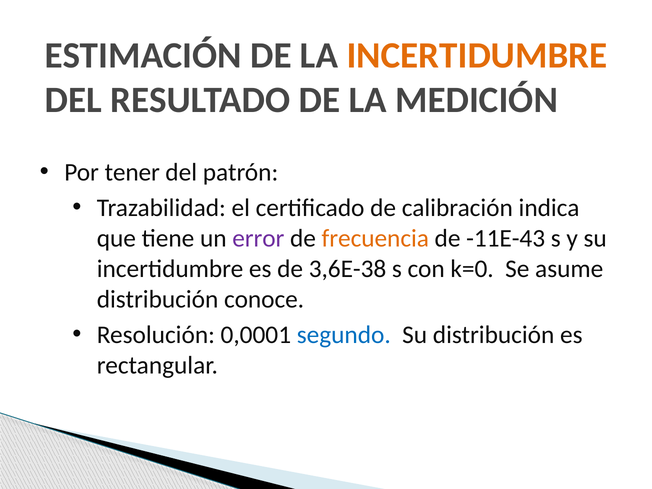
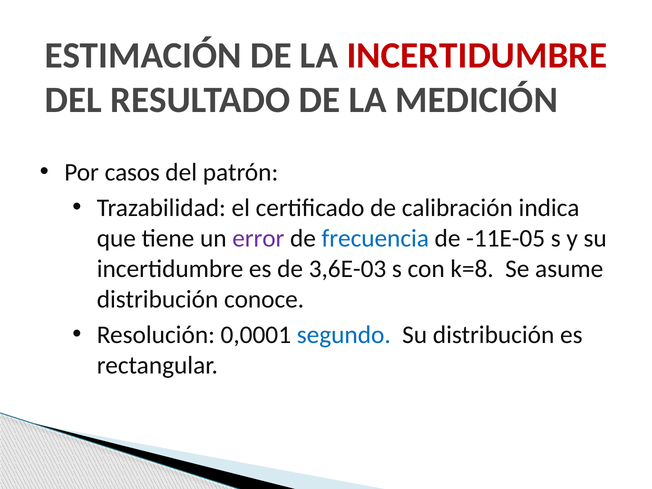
INCERTIDUMBRE at (477, 55) colour: orange -> red
tener: tener -> casos
frecuencia colour: orange -> blue
-11E-43: -11E-43 -> -11E-05
3,6E-38: 3,6E-38 -> 3,6E-03
k=0: k=0 -> k=8
